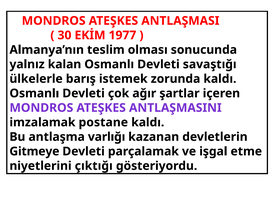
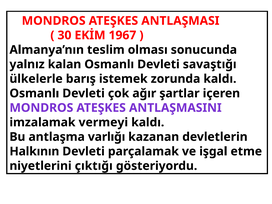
1977: 1977 -> 1967
postane: postane -> vermeyi
Gitmeye: Gitmeye -> Halkının
